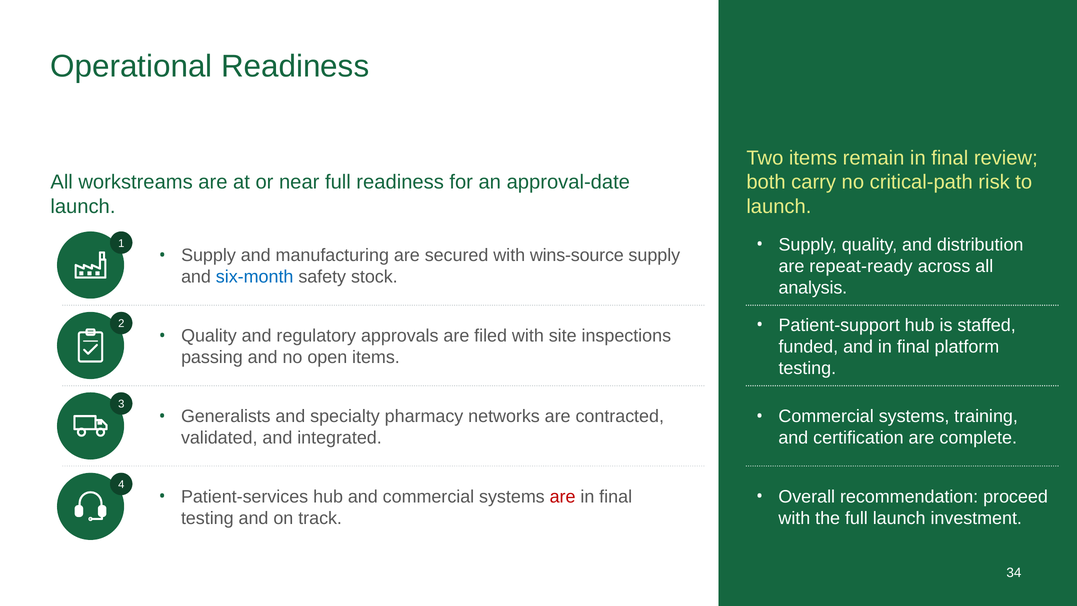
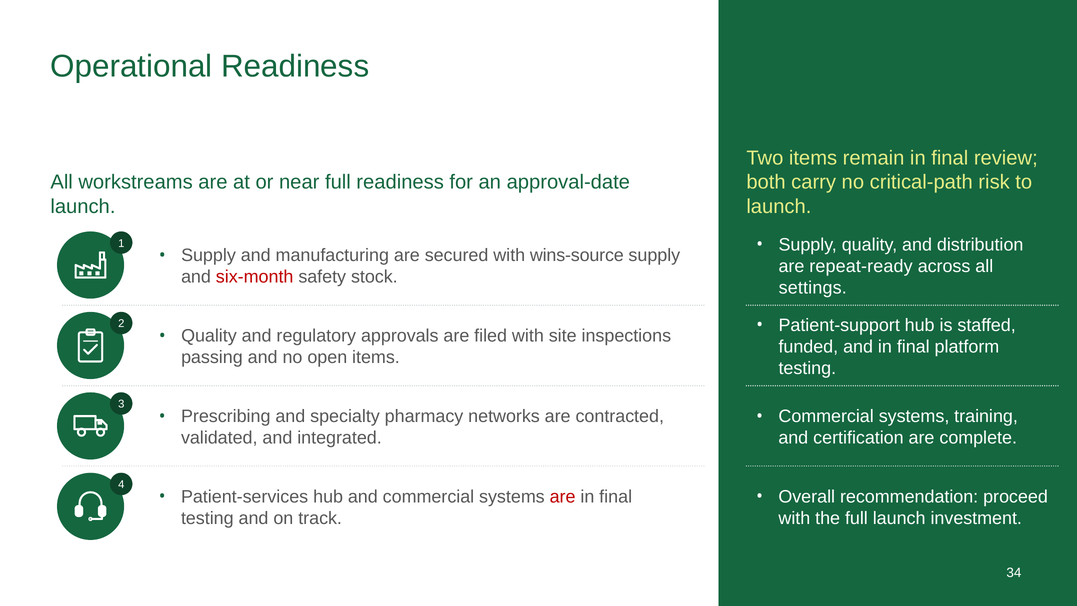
six-month colour: blue -> red
analysis: analysis -> settings
Generalists: Generalists -> Prescribing
